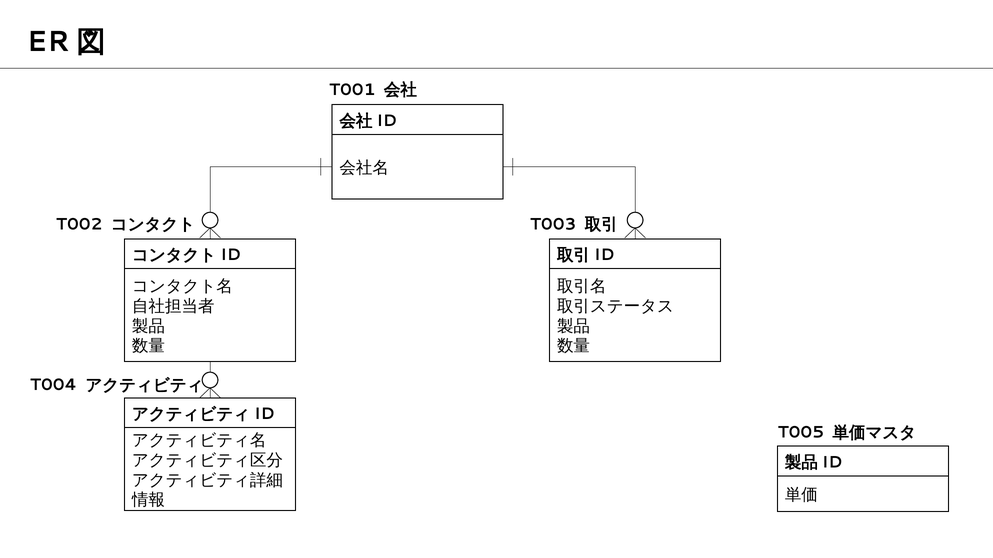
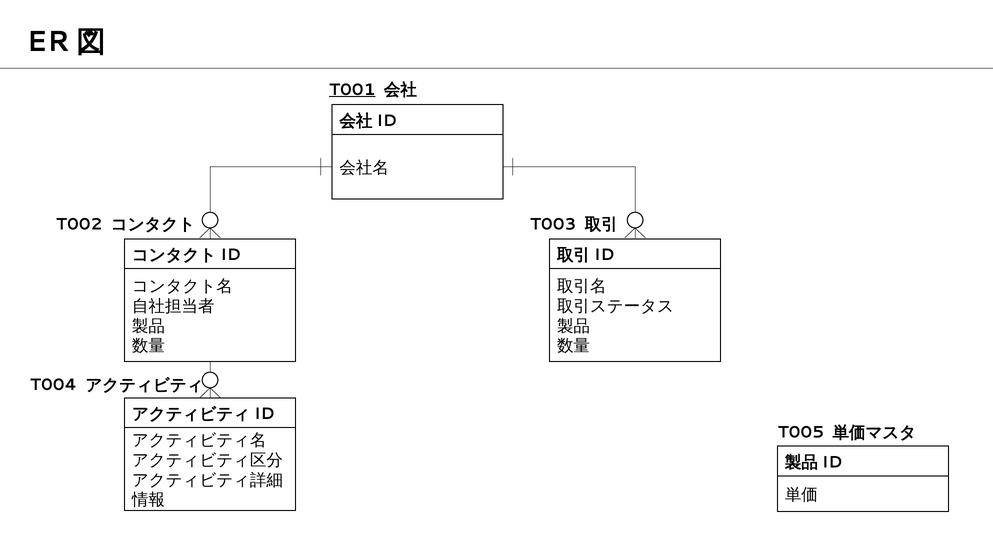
T001 underline: none -> present
